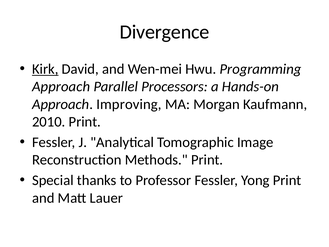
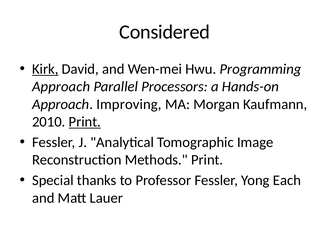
Divergence: Divergence -> Considered
Print at (85, 122) underline: none -> present
Yong Print: Print -> Each
